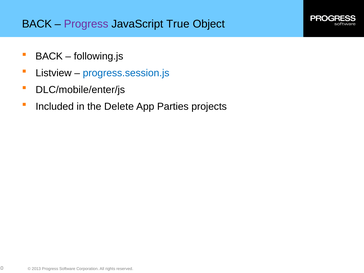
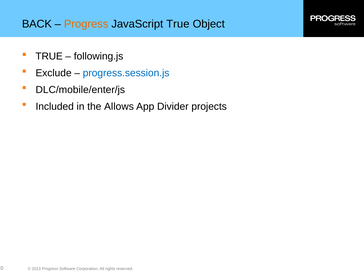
Progress at (86, 24) colour: purple -> orange
BACK at (49, 56): BACK -> TRUE
Listview: Listview -> Exclude
Delete: Delete -> Allows
Parties: Parties -> Divider
